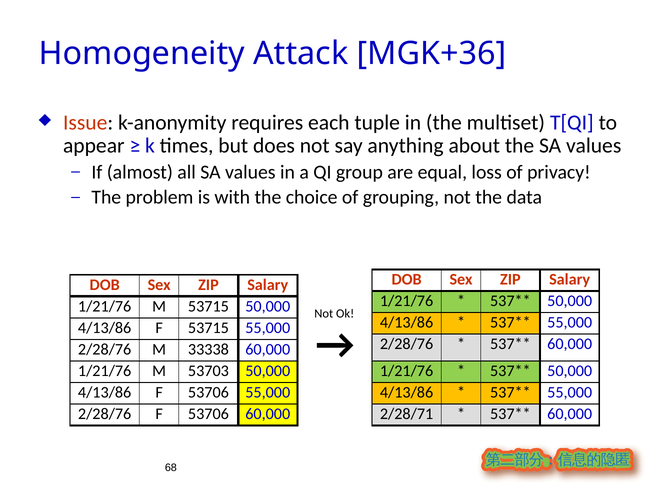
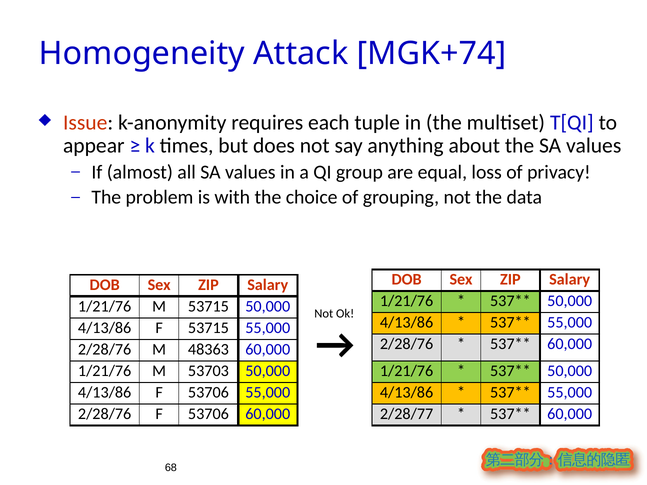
MGK+36: MGK+36 -> MGK+74
33338: 33338 -> 48363
2/28/71: 2/28/71 -> 2/28/77
